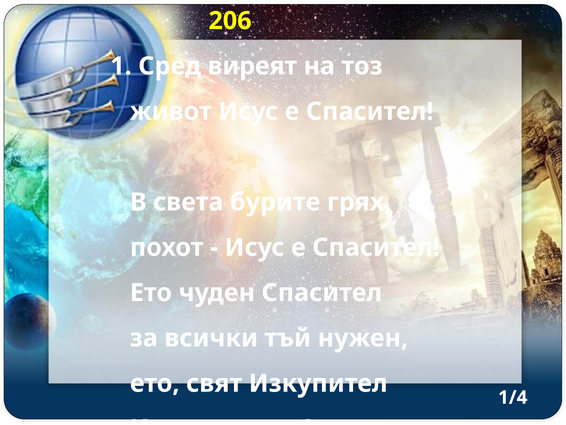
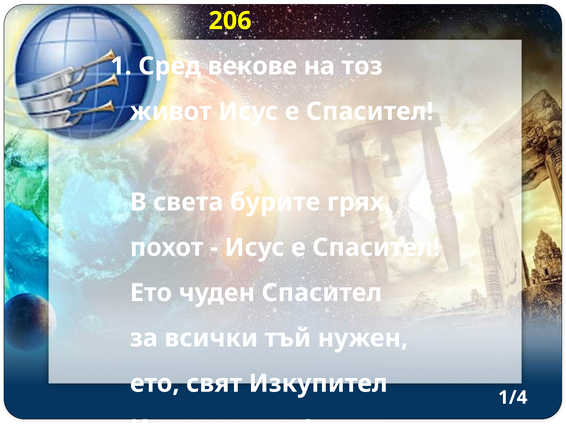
виреят: виреят -> векове
